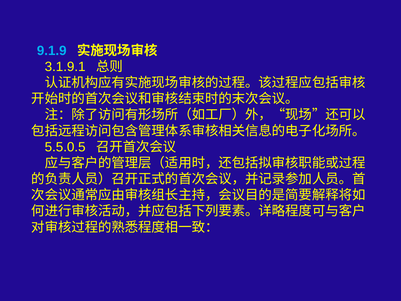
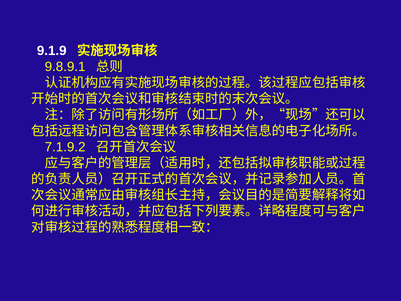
9.1.9 colour: light blue -> white
3.1.9.1: 3.1.9.1 -> 9.8.9.1
5.5.0.5: 5.5.0.5 -> 7.1.9.2
